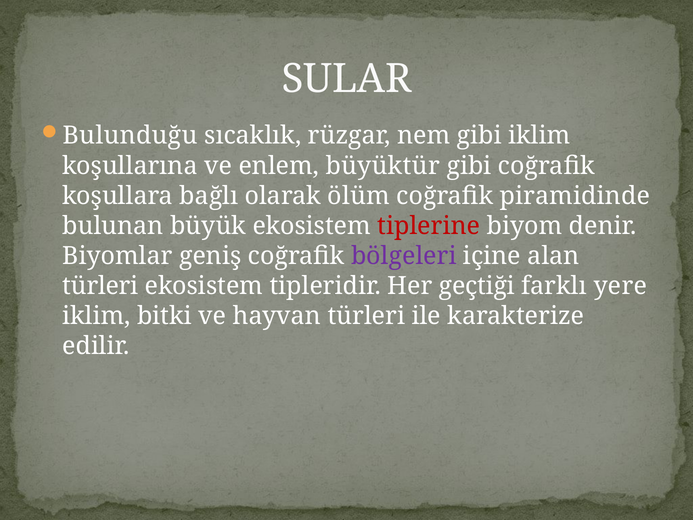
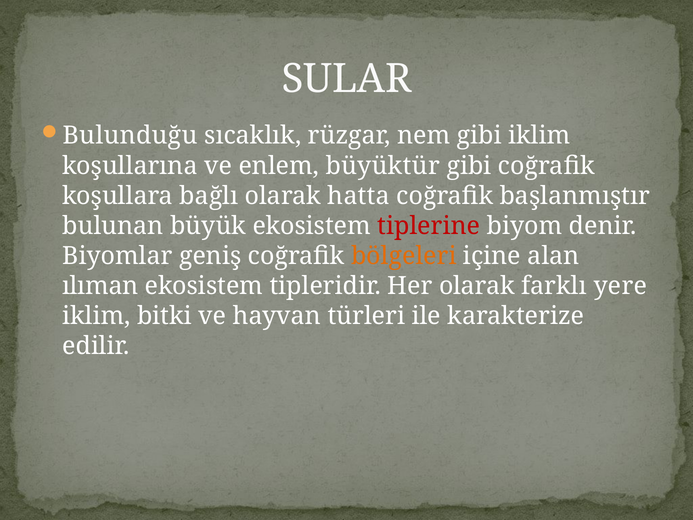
ölüm: ölüm -> hatta
piramidinde: piramidinde -> başlanmıştır
bölgeleri colour: purple -> orange
türleri at (100, 286): türleri -> ılıman
Her geçtiği: geçtiği -> olarak
